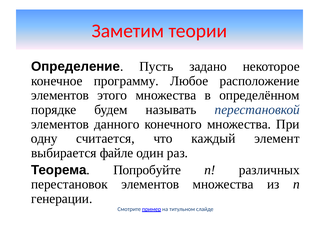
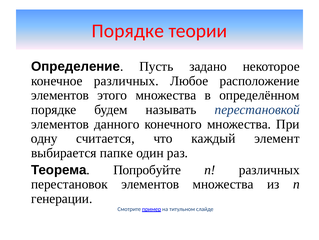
Заметим at (128, 31): Заметим -> Порядке
конечное программу: программу -> различных
файле: файле -> папке
